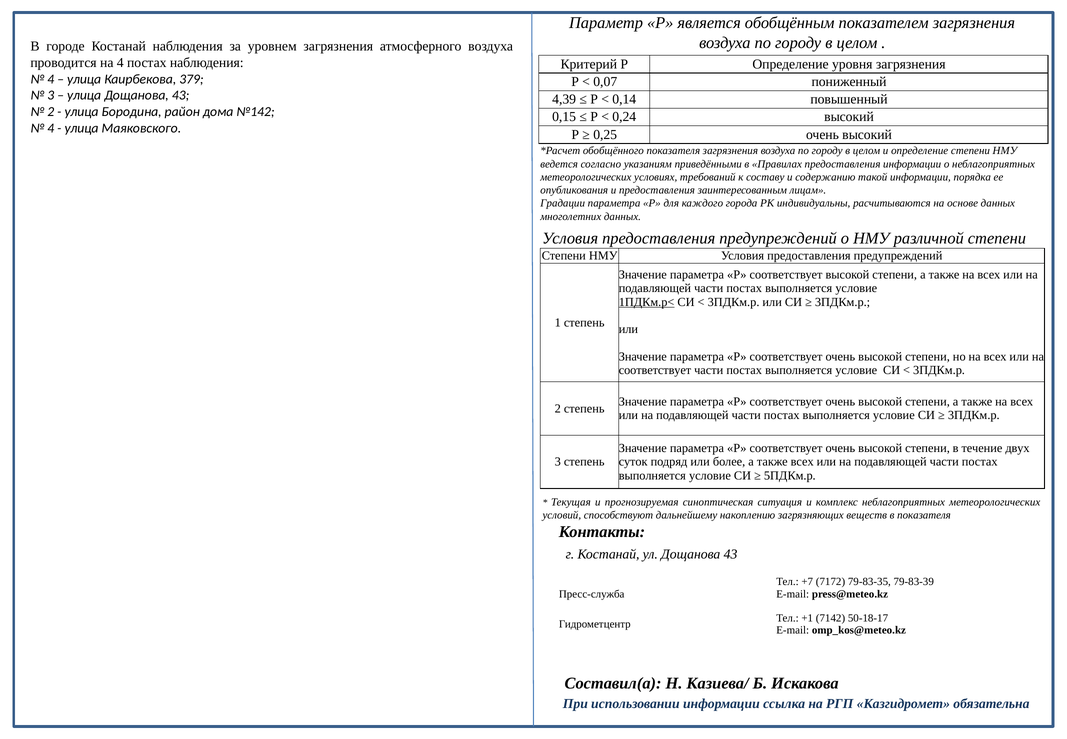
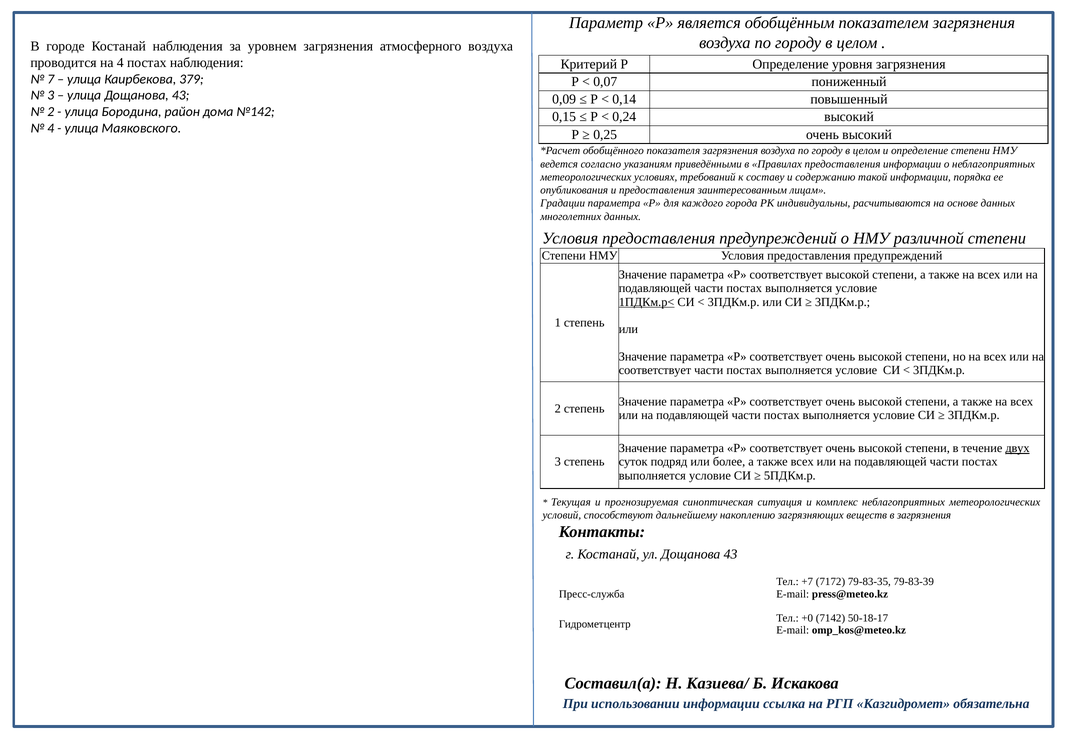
4 at (51, 79): 4 -> 7
4,39: 4,39 -> 0,09
двух underline: none -> present
в показателя: показателя -> загрязнения
+1: +1 -> +0
